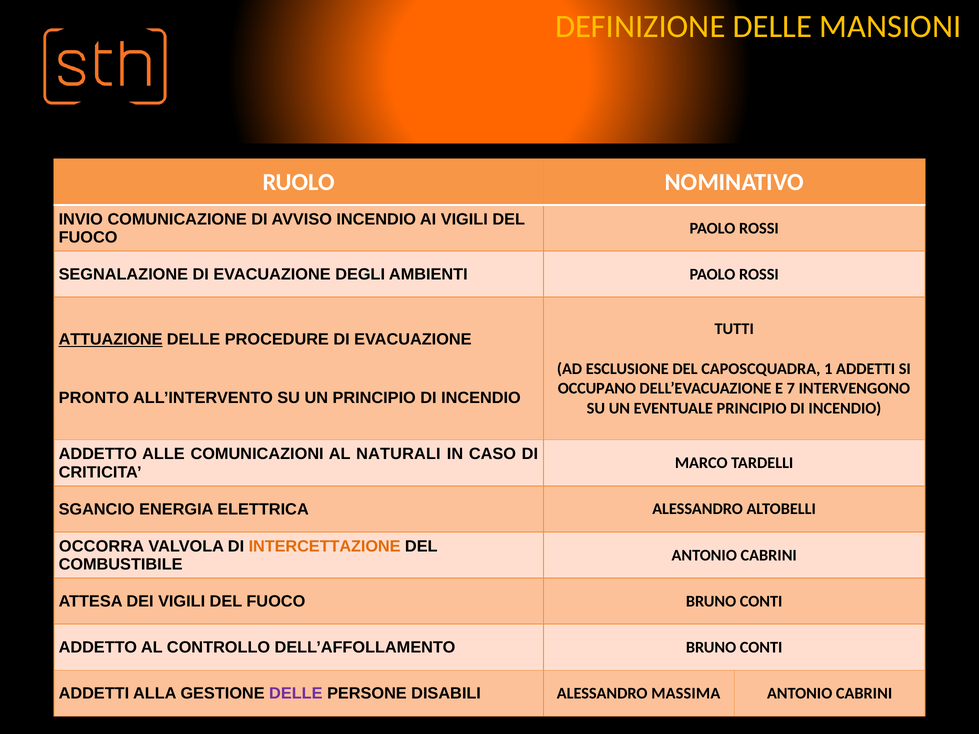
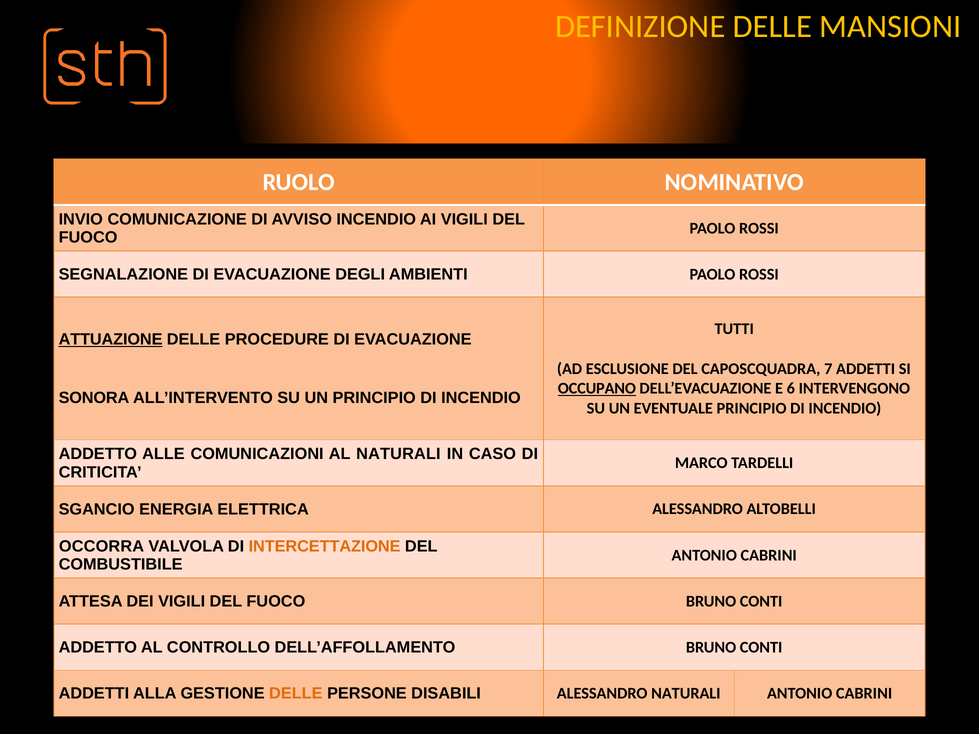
1: 1 -> 7
OCCUPANO underline: none -> present
7: 7 -> 6
PRONTO: PRONTO -> SONORA
DELLE at (296, 694) colour: purple -> orange
ALESSANDRO MASSIMA: MASSIMA -> NATURALI
